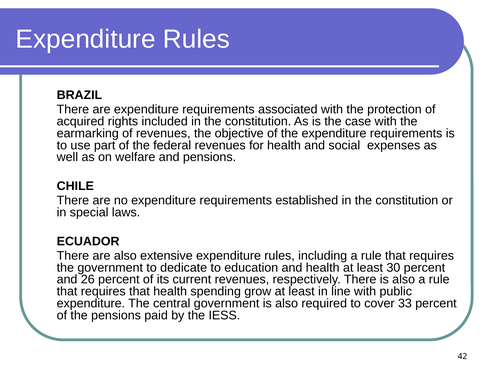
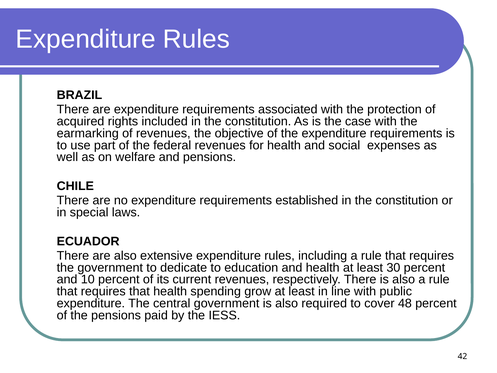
26: 26 -> 10
33: 33 -> 48
